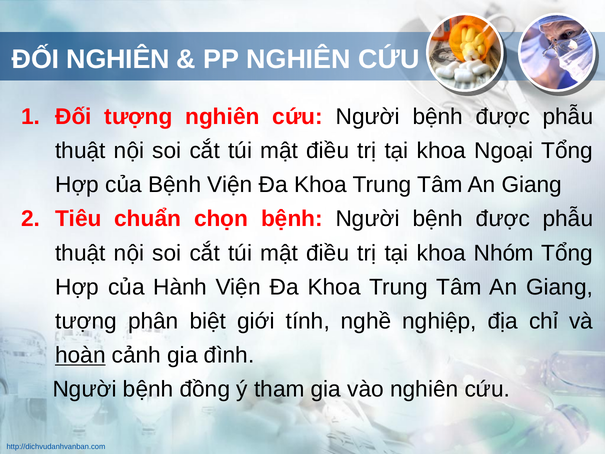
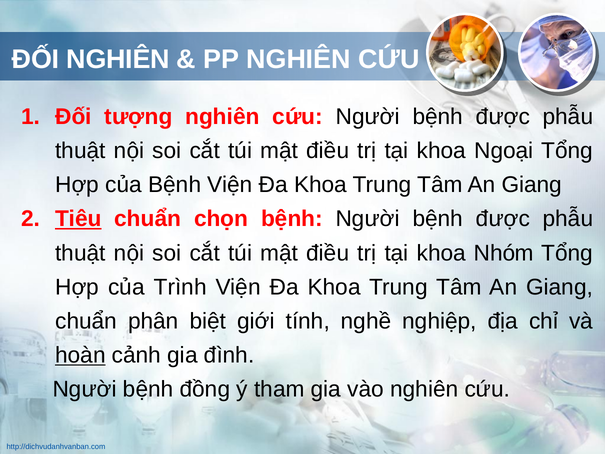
Tiêu underline: none -> present
Hành: Hành -> Trình
tượng at (86, 321): tượng -> chuẩn
